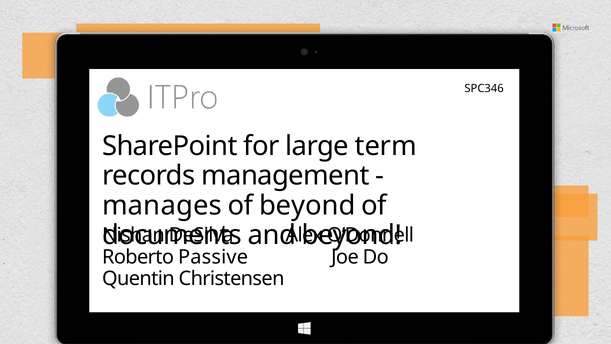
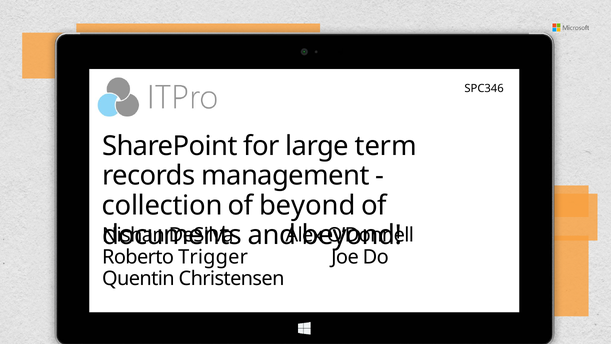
manages: manages -> collection
Passive: Passive -> Trigger
